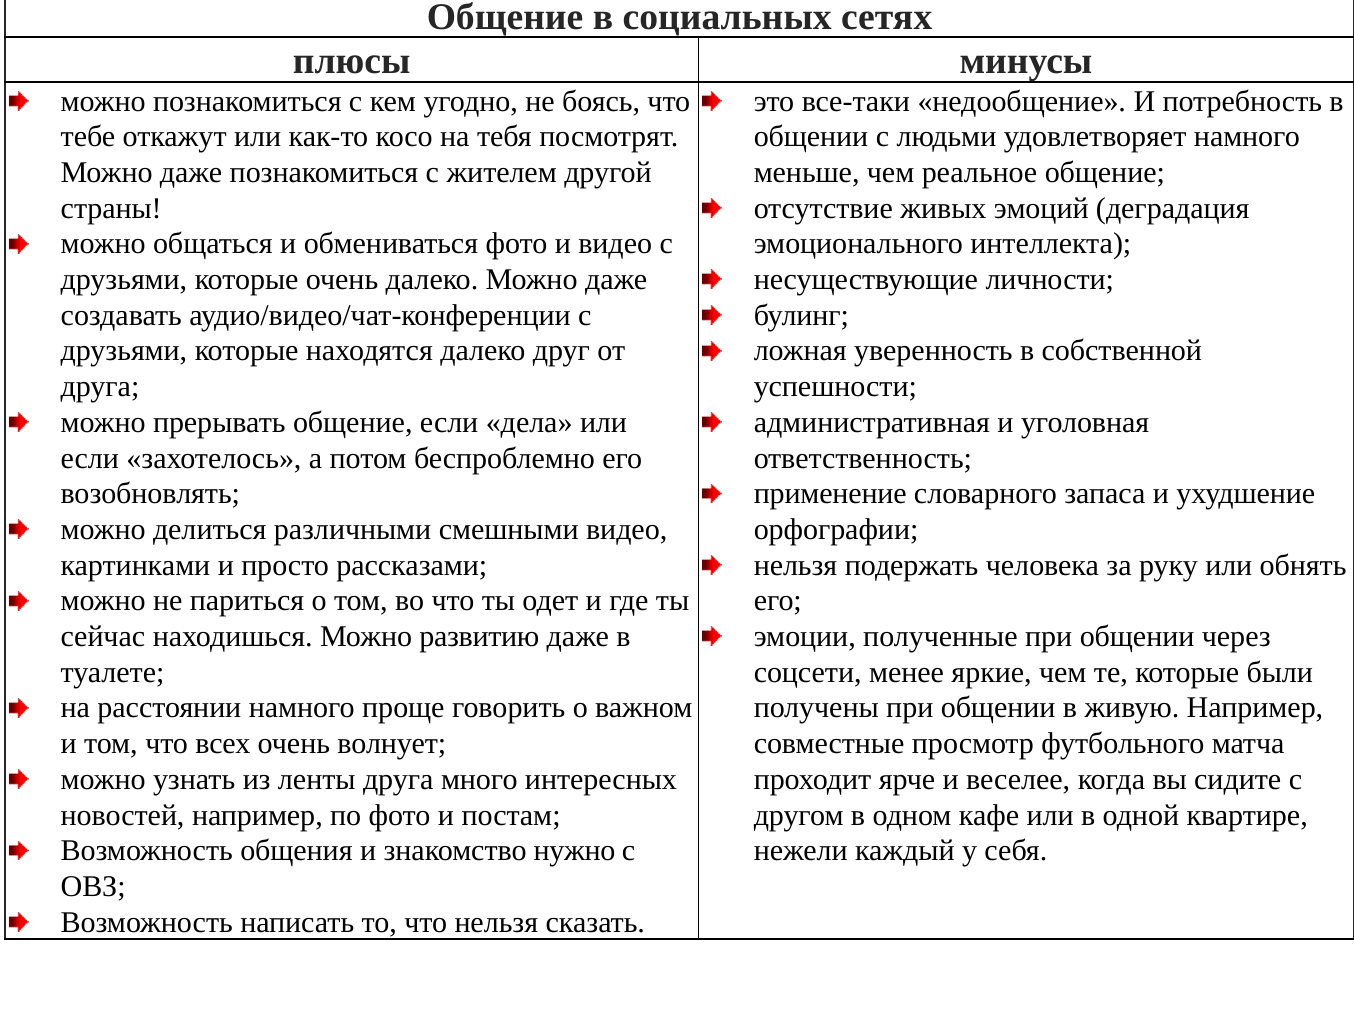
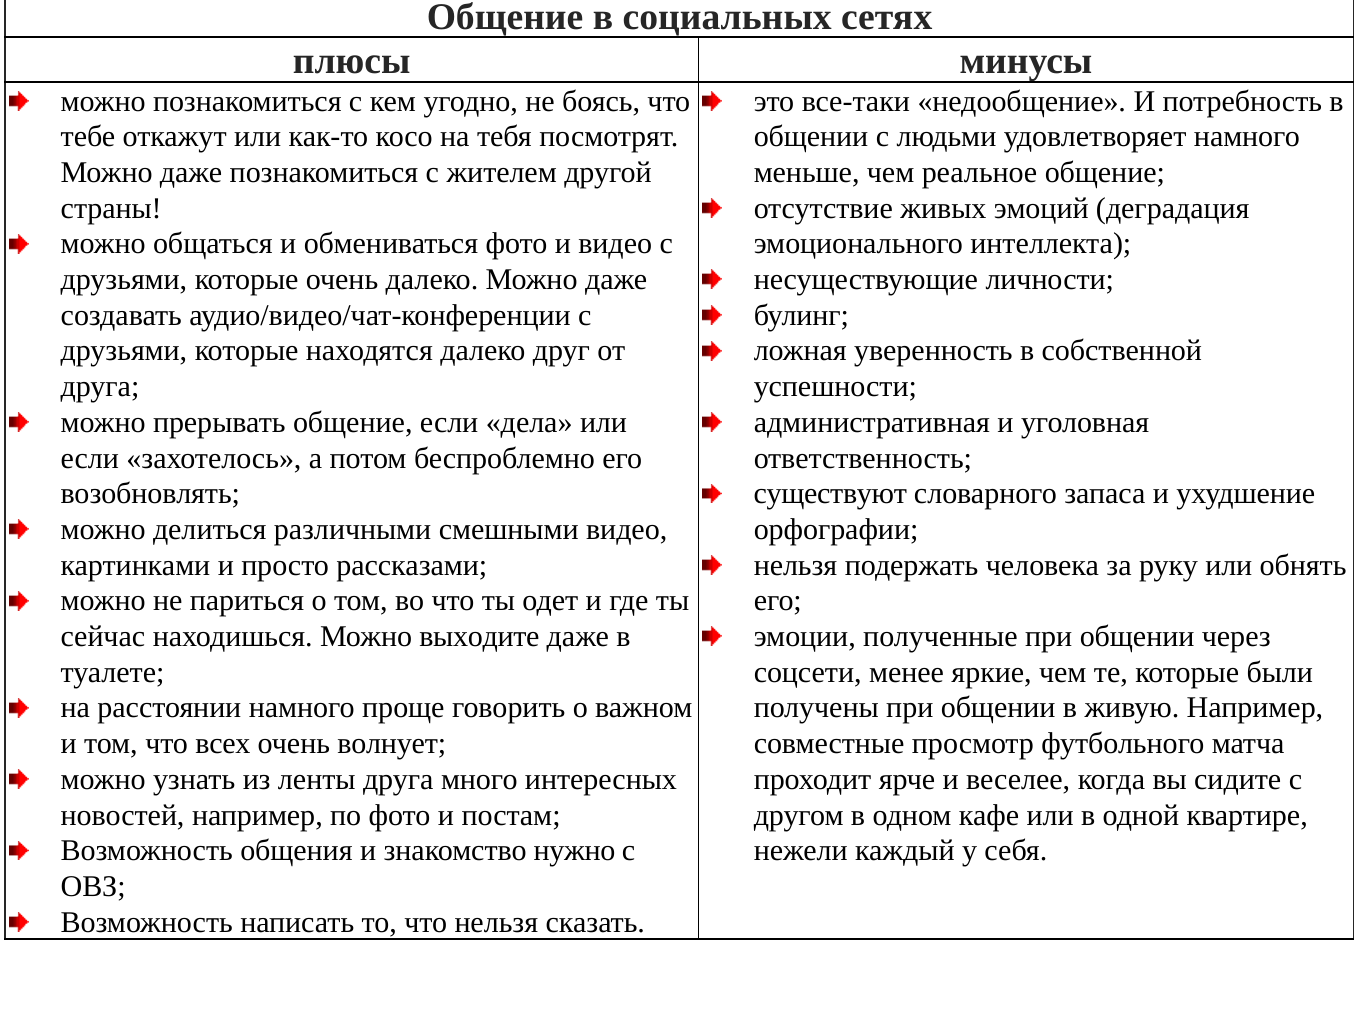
применение: применение -> существуют
развитию: развитию -> выходите
